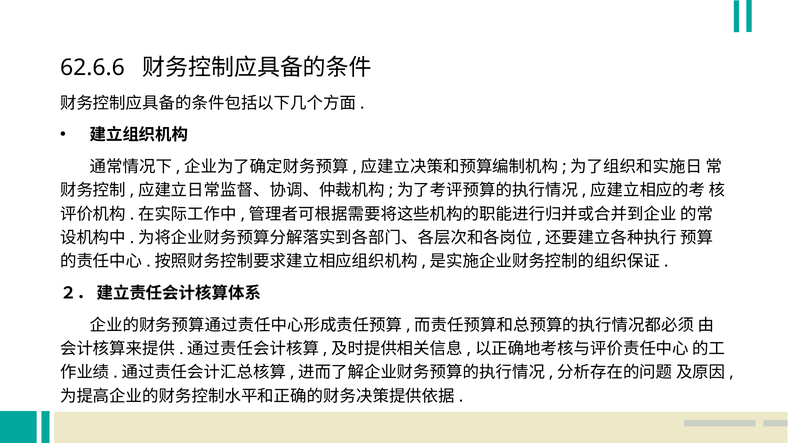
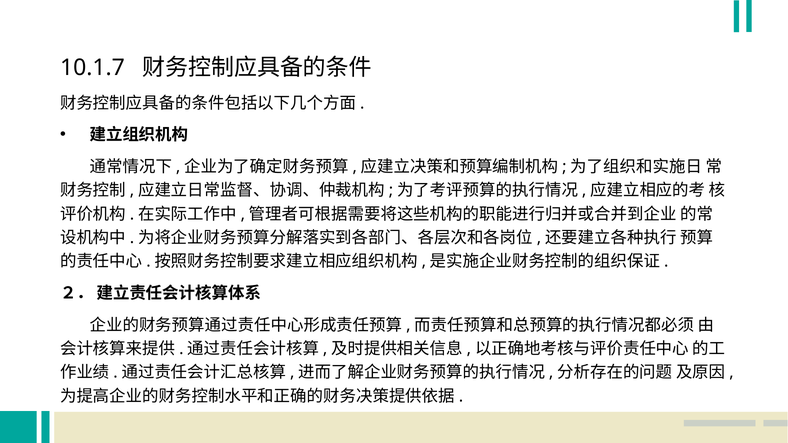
62.6.6: 62.6.6 -> 10.1.7
